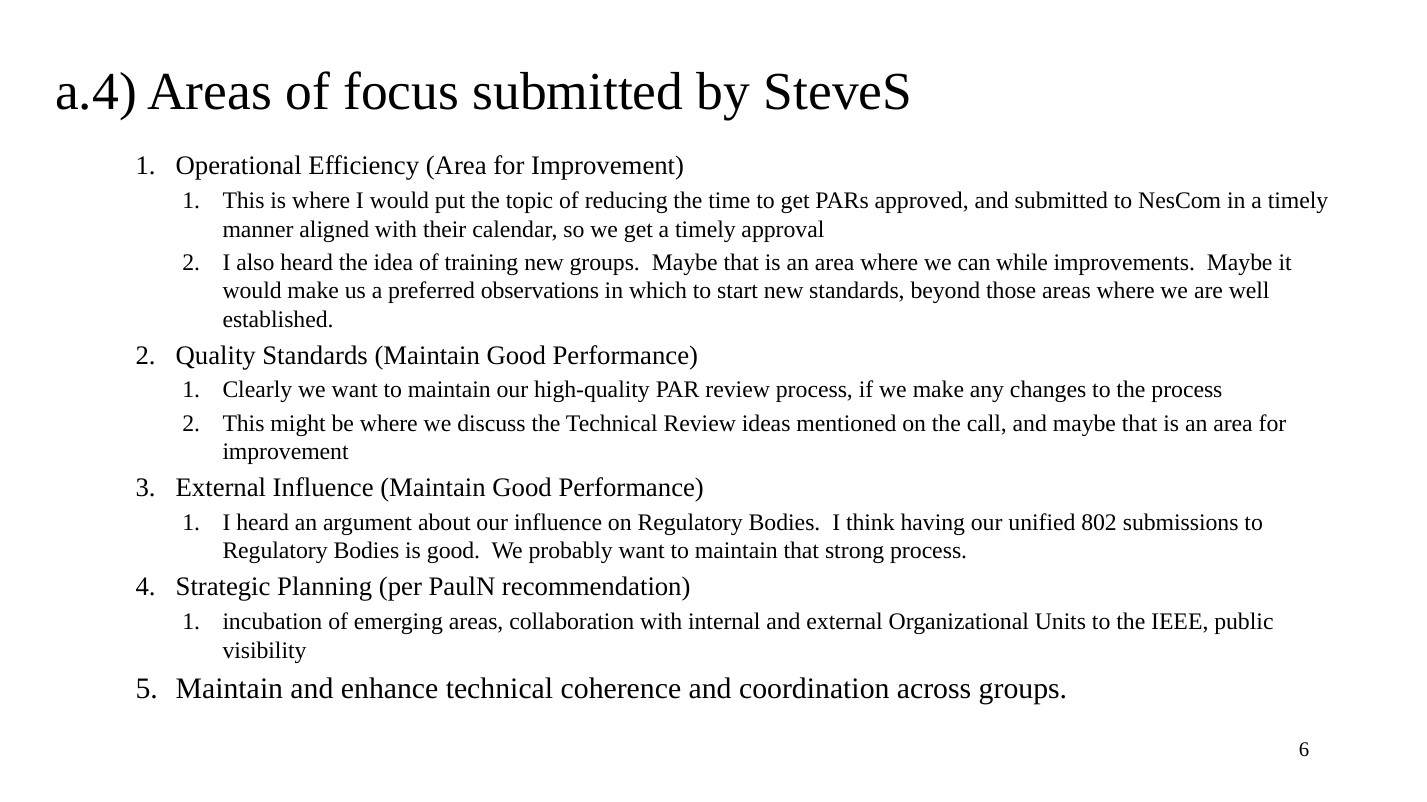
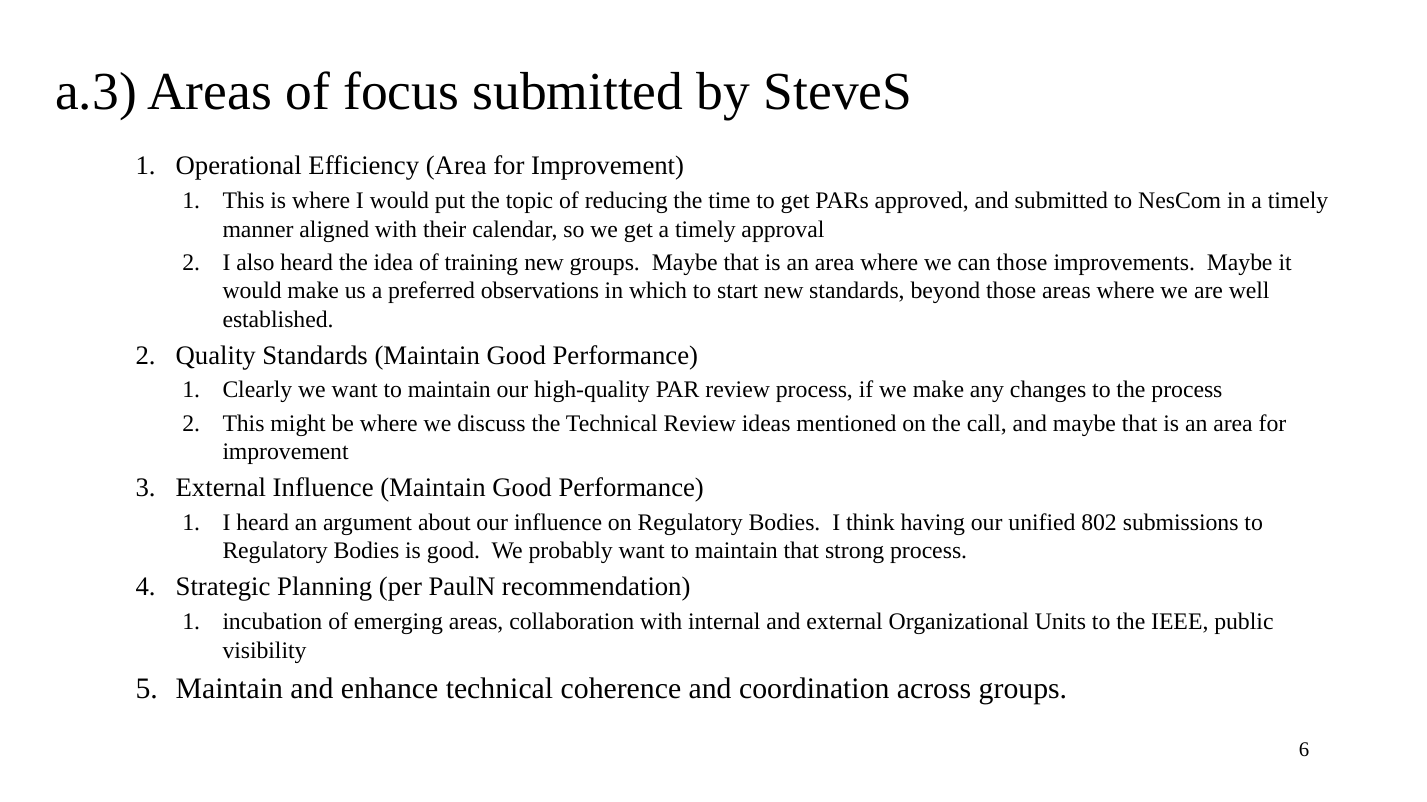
a.4: a.4 -> a.3
can while: while -> those
